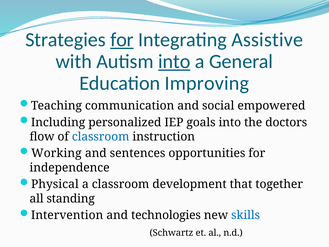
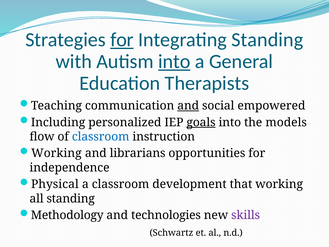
Integrating Assistive: Assistive -> Standing
Improving: Improving -> Therapists
and at (188, 106) underline: none -> present
goals underline: none -> present
doctors: doctors -> models
sentences: sentences -> librarians
that together: together -> working
Intervention: Intervention -> Methodology
skills colour: blue -> purple
